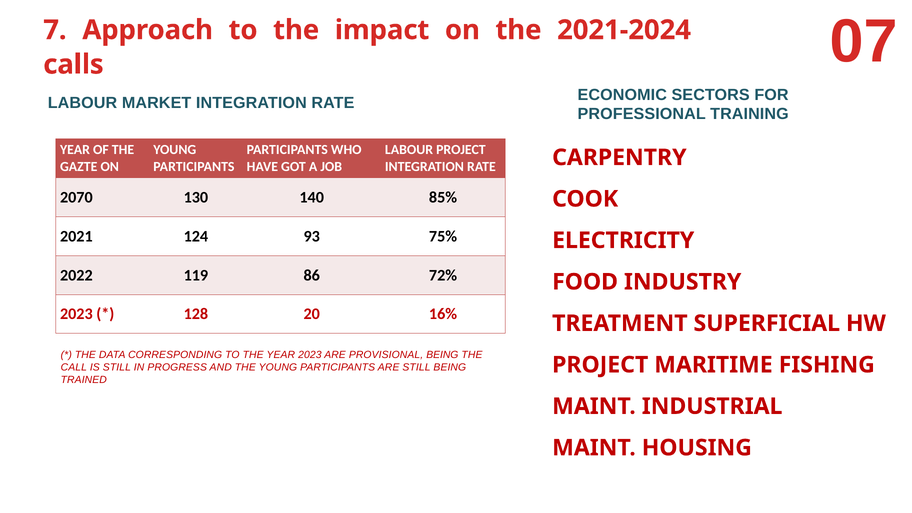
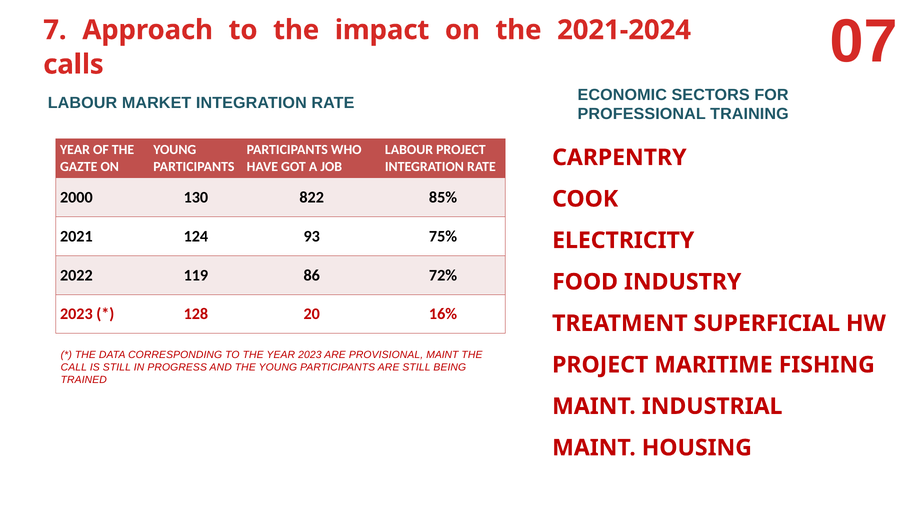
2070: 2070 -> 2000
140: 140 -> 822
PROVISIONAL BEING: BEING -> MAINT
